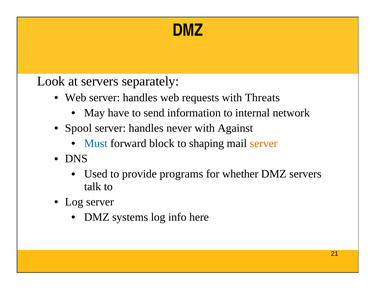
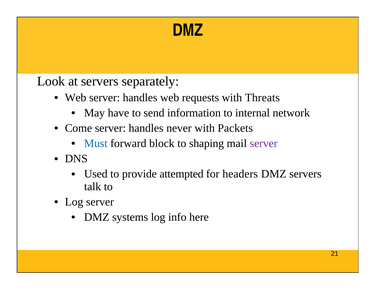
Spool: Spool -> Come
Against: Against -> Packets
server at (264, 144) colour: orange -> purple
programs: programs -> attempted
whether: whether -> headers
